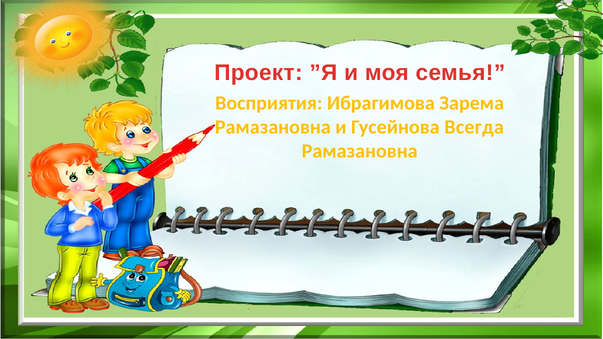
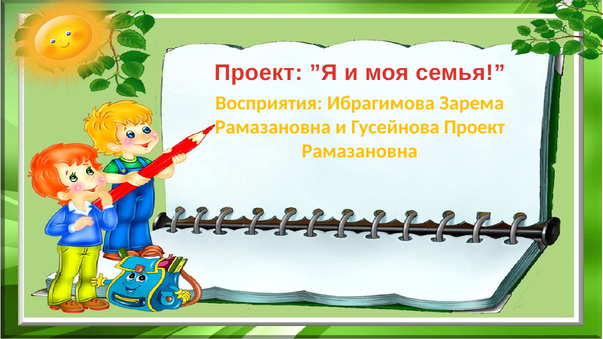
Гусейнова Всегда: Всегда -> Проект
